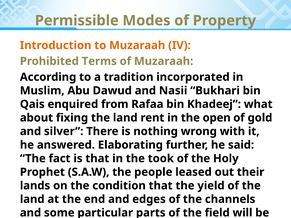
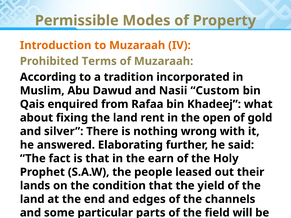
Bukhari: Bukhari -> Custom
took: took -> earn
